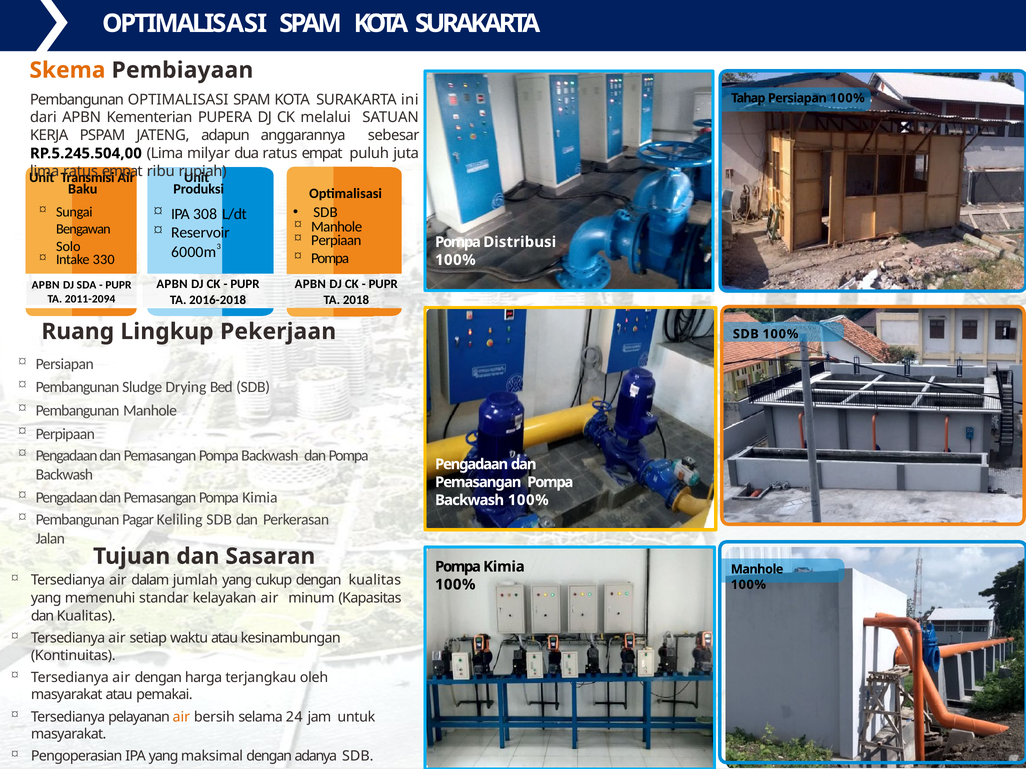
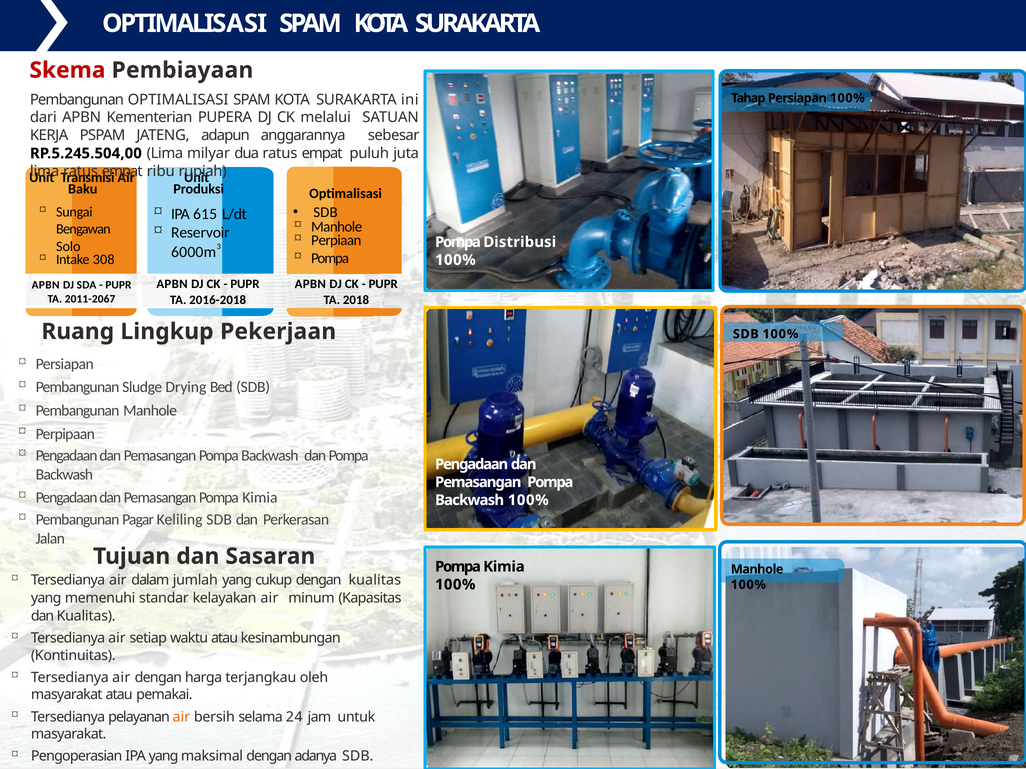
Skema colour: orange -> red
308: 308 -> 615
330: 330 -> 308
2011-2094: 2011-2094 -> 2011-2067
